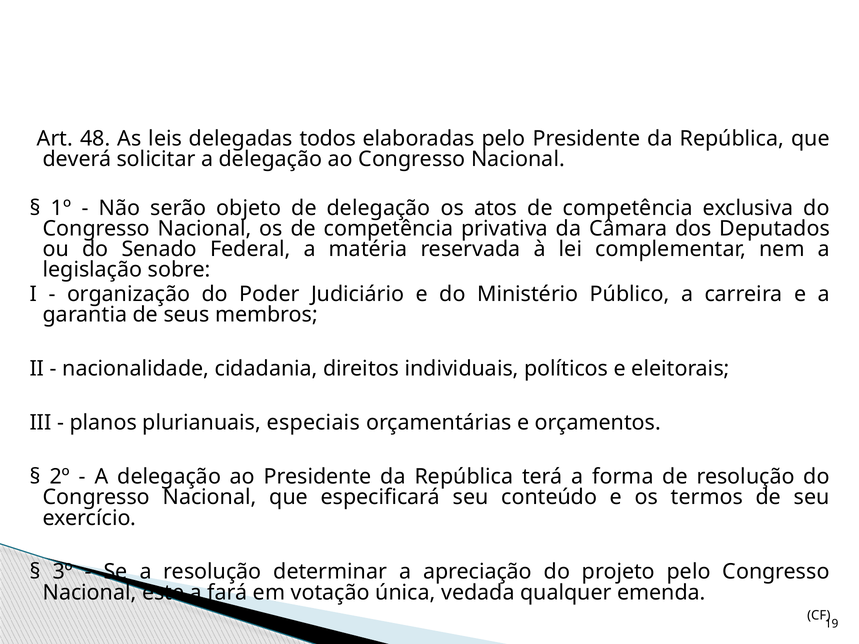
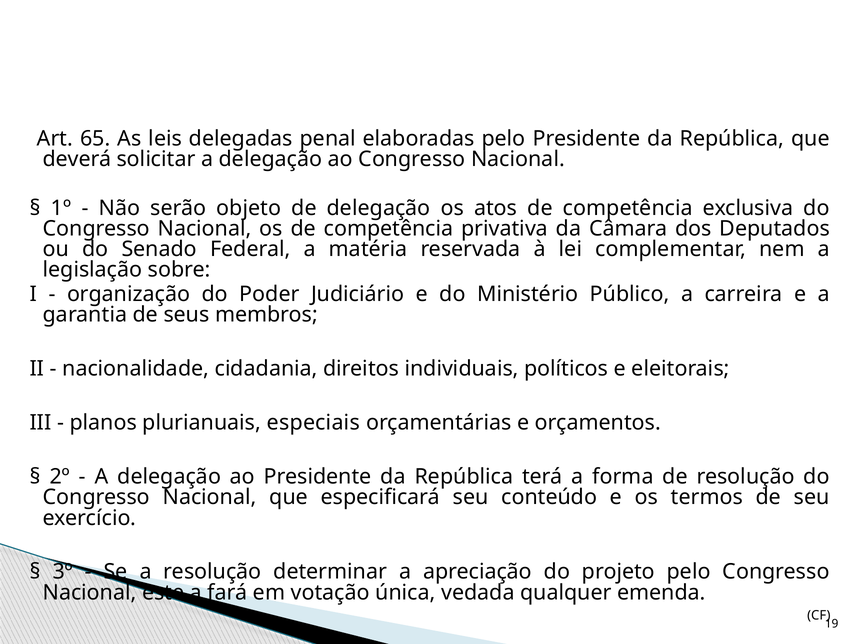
48: 48 -> 65
todos: todos -> penal
